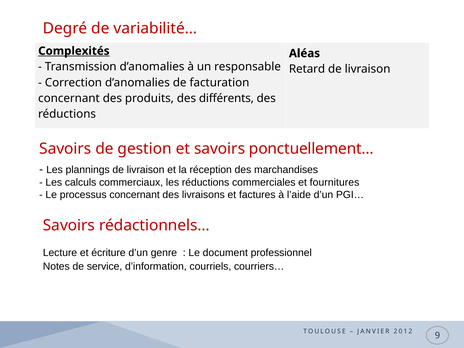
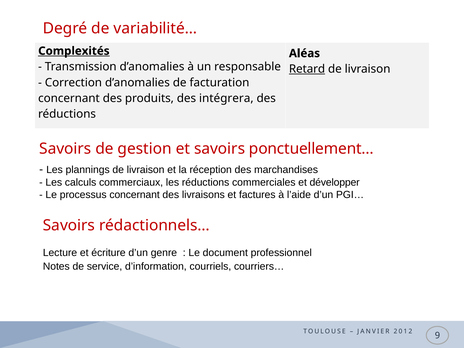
Retard underline: none -> present
différents: différents -> intégrera
fournitures: fournitures -> développer
